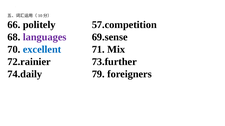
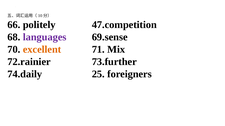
57.competition: 57.competition -> 47.competition
excellent colour: blue -> orange
79: 79 -> 25
